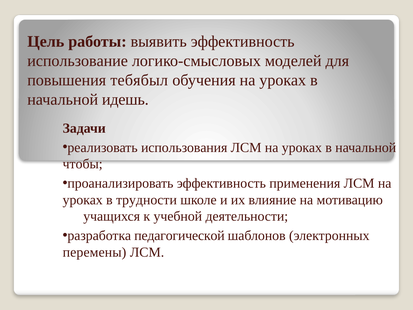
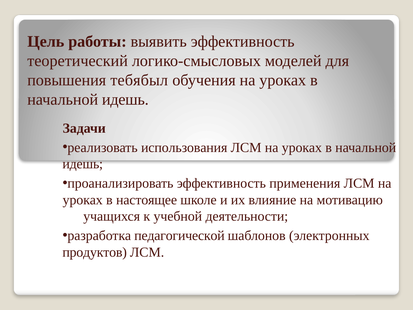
использование: использование -> теоретический
чтобы at (83, 164): чтобы -> идешь
трудности: трудности -> настоящее
перемены: перемены -> продуктов
